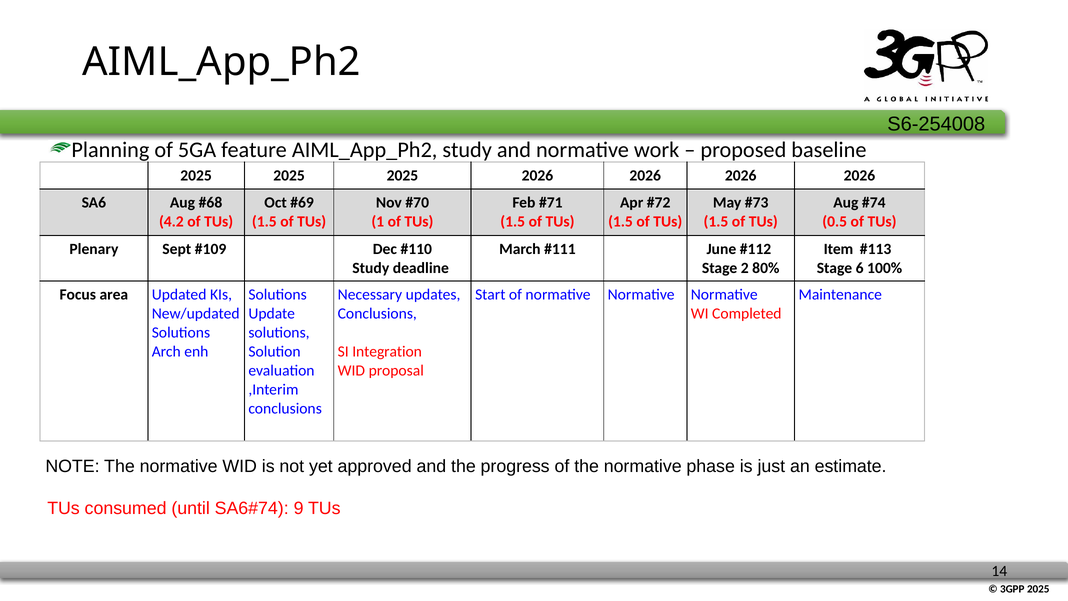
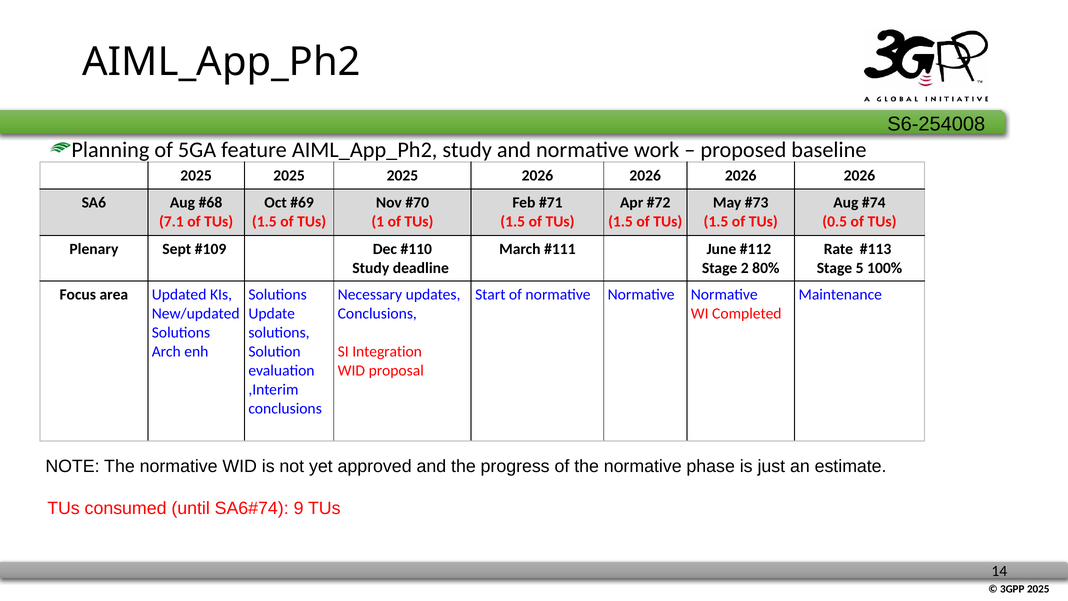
4.2: 4.2 -> 7.1
Item: Item -> Rate
6: 6 -> 5
